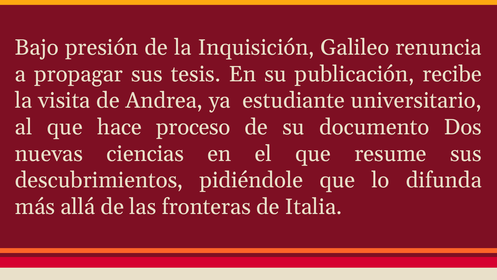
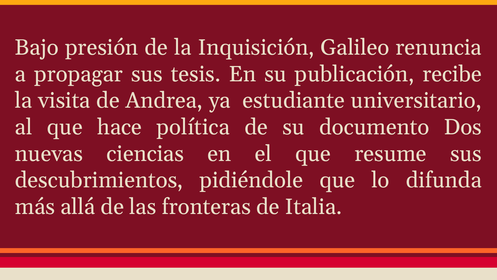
proceso: proceso -> política
